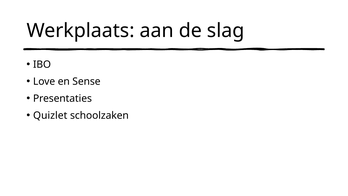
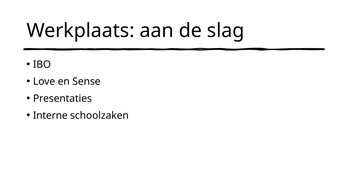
Quizlet: Quizlet -> Interne
